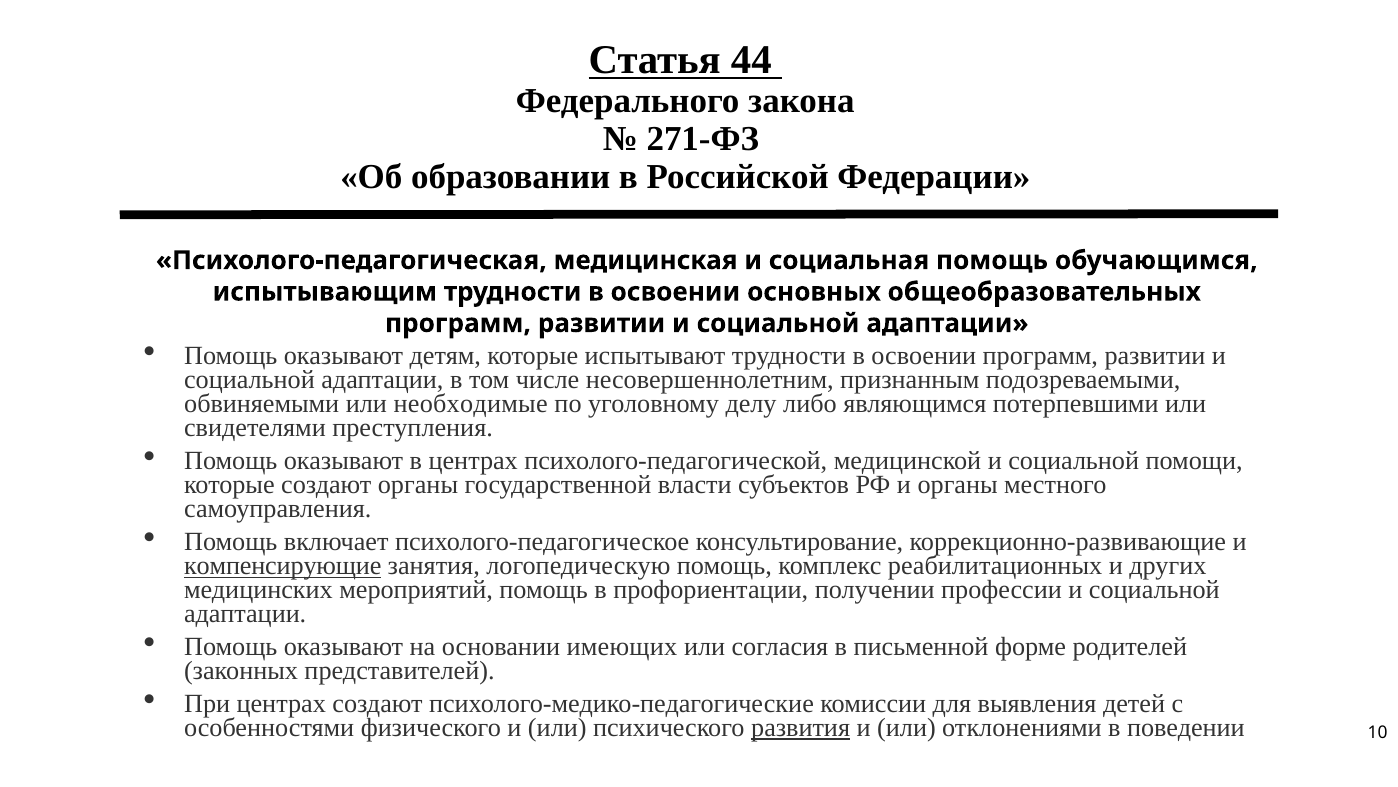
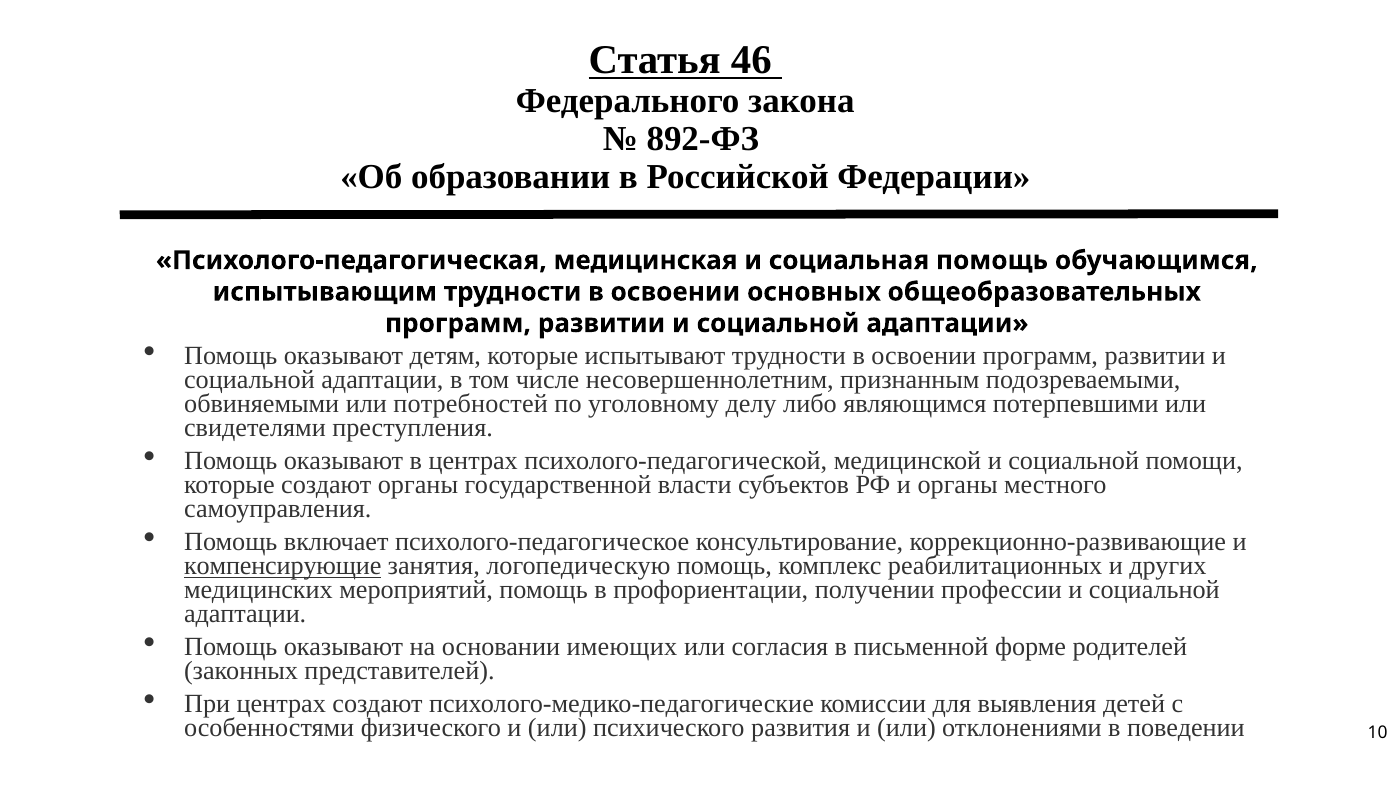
44: 44 -> 46
271-ФЗ: 271-ФЗ -> 892-ФЗ
необходимые: необходимые -> потребностей
развития underline: present -> none
